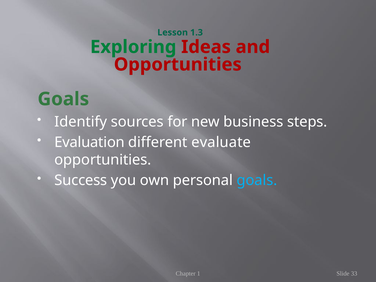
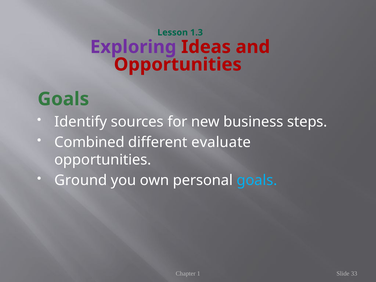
Exploring colour: green -> purple
Evaluation: Evaluation -> Combined
Success: Success -> Ground
